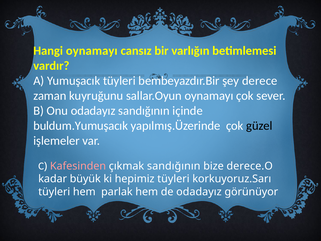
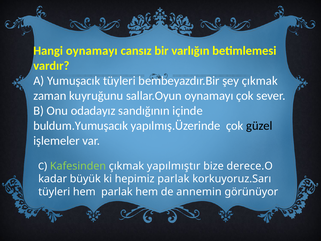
şey derece: derece -> çıkmak
Kafesinden colour: pink -> light green
çıkmak sandığının: sandığının -> yapılmıştır
hepimiz tüyleri: tüyleri -> parlak
de odadayız: odadayız -> annemin
